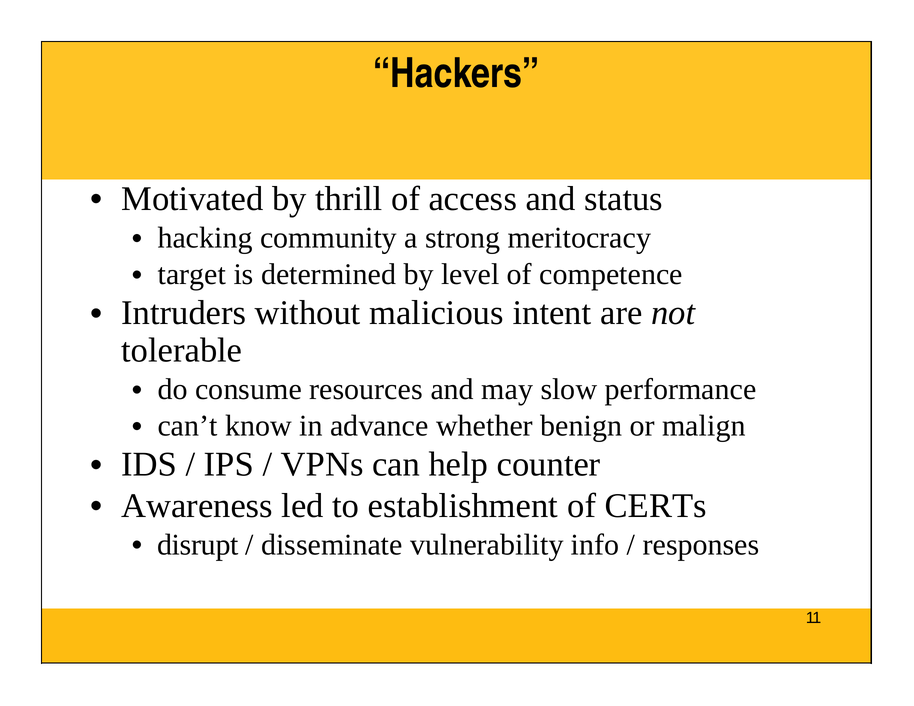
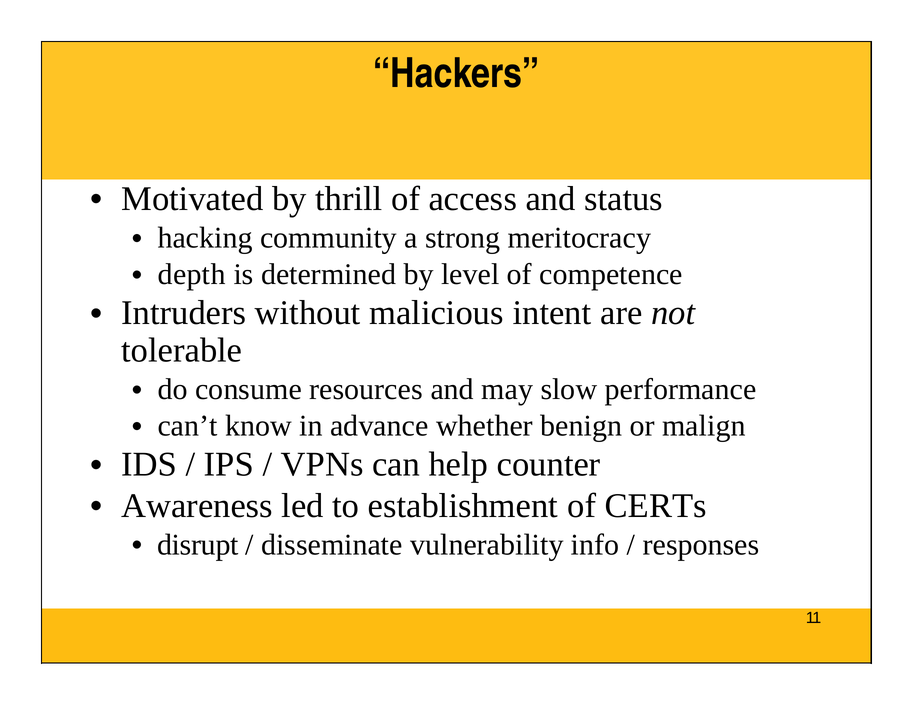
target: target -> depth
